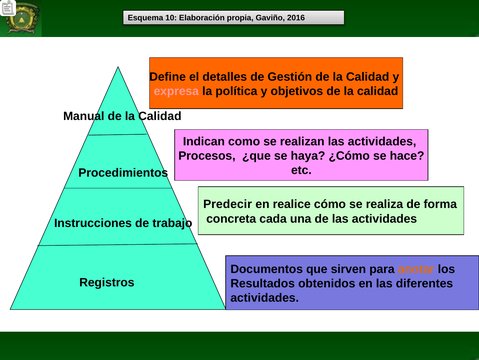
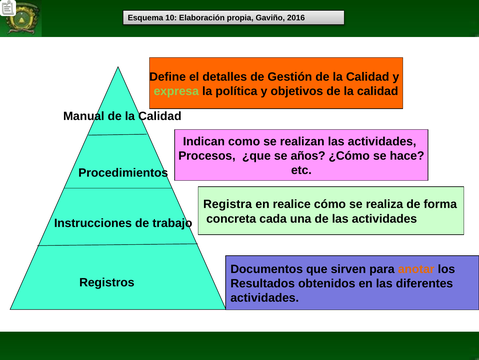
expresa colour: pink -> light green
haya: haya -> años
Predecir: Predecir -> Registra
